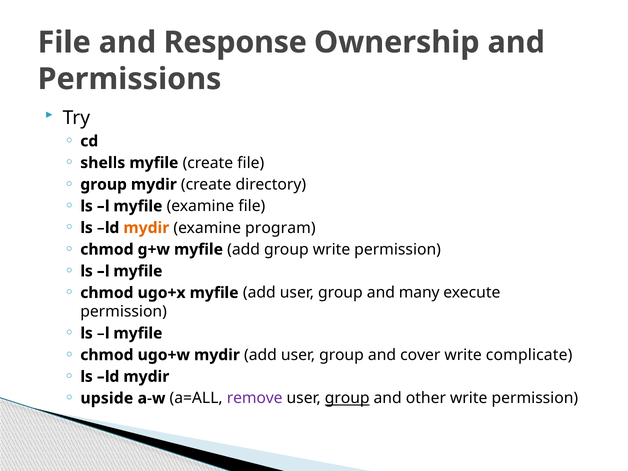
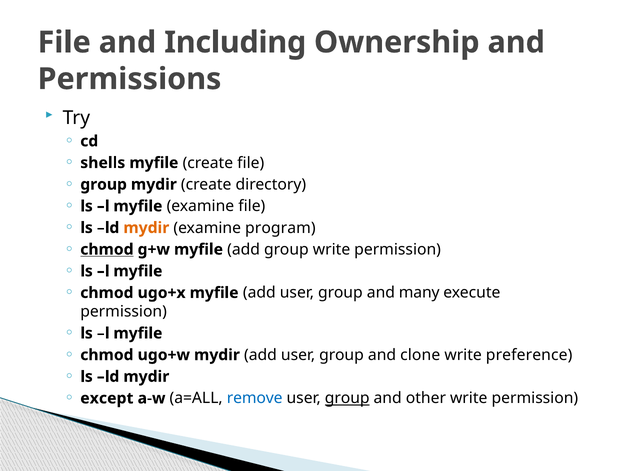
Response: Response -> Including
chmod at (107, 249) underline: none -> present
cover: cover -> clone
complicate: complicate -> preference
upside: upside -> except
remove colour: purple -> blue
